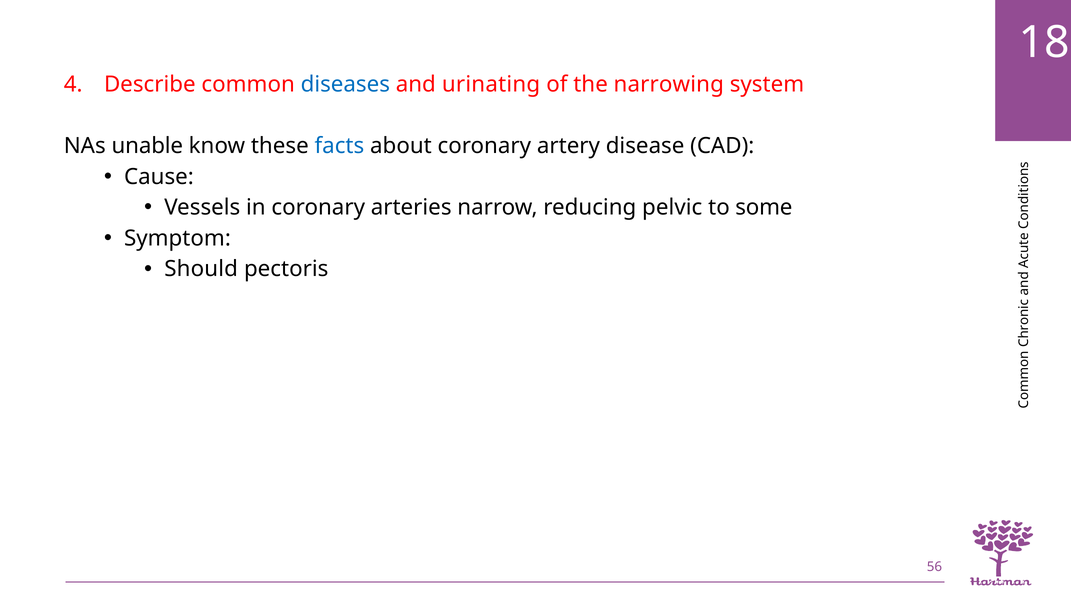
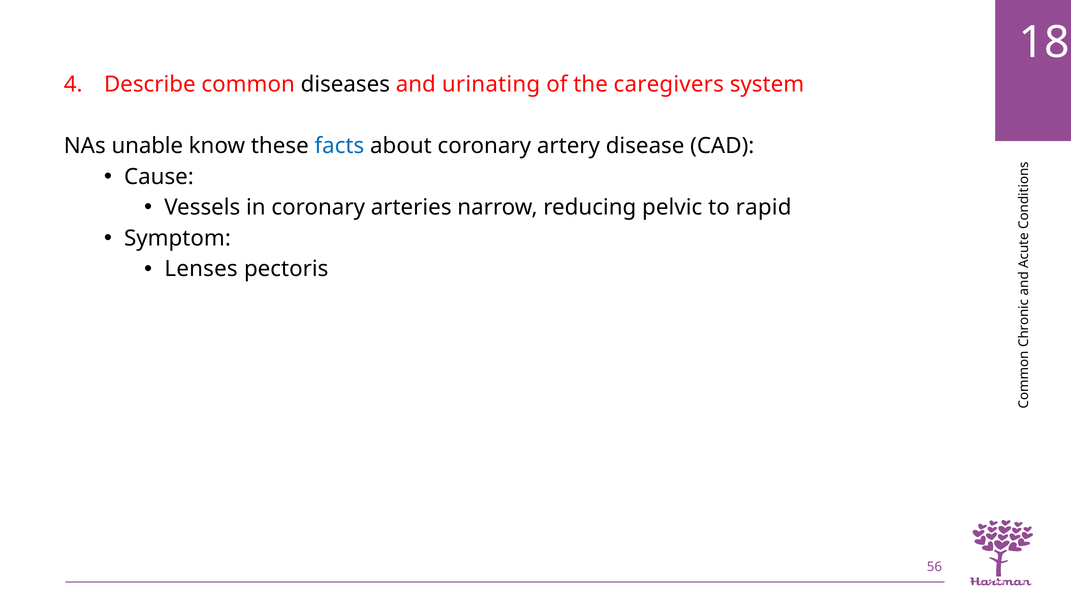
diseases colour: blue -> black
narrowing: narrowing -> caregivers
some: some -> rapid
Should: Should -> Lenses
